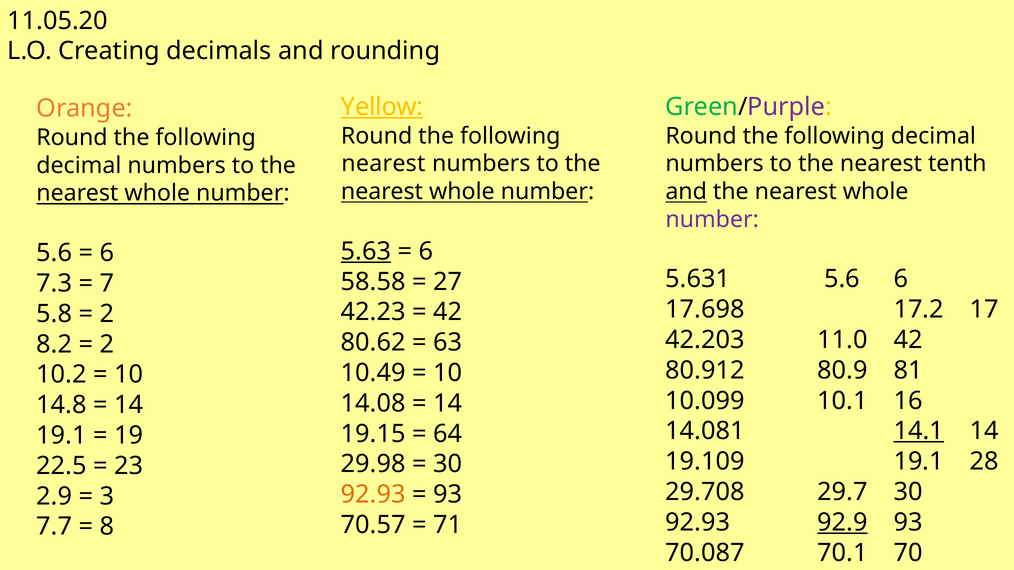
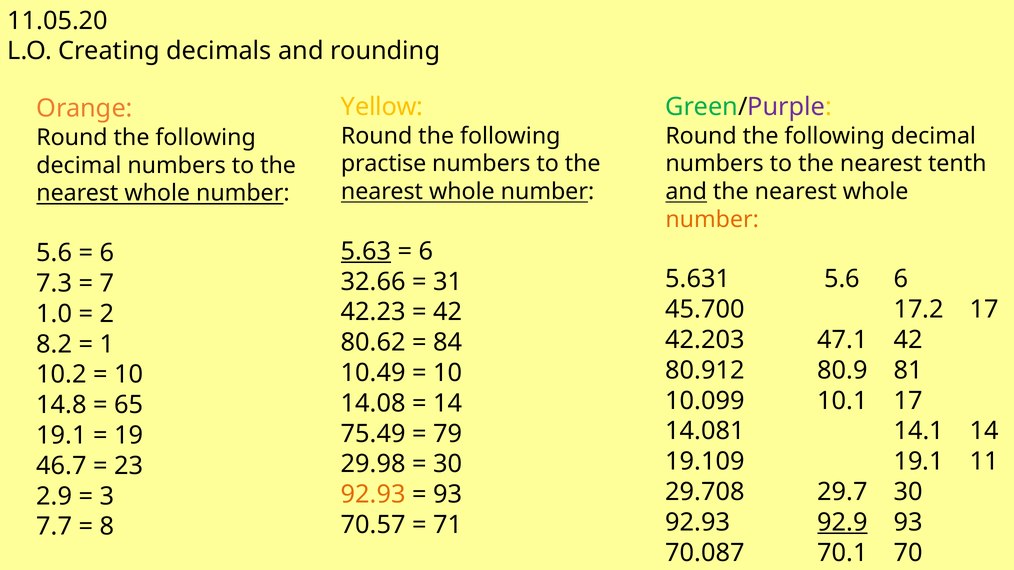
Yellow underline: present -> none
nearest at (383, 164): nearest -> practise
number at (712, 220) colour: purple -> orange
58.58: 58.58 -> 32.66
27: 27 -> 31
17.698: 17.698 -> 45.700
5.8: 5.8 -> 1.0
11.0: 11.0 -> 47.1
63: 63 -> 84
2 at (107, 344): 2 -> 1
10.1 16: 16 -> 17
14 at (129, 405): 14 -> 65
14.1 underline: present -> none
19.15: 19.15 -> 75.49
64: 64 -> 79
28: 28 -> 11
22.5: 22.5 -> 46.7
